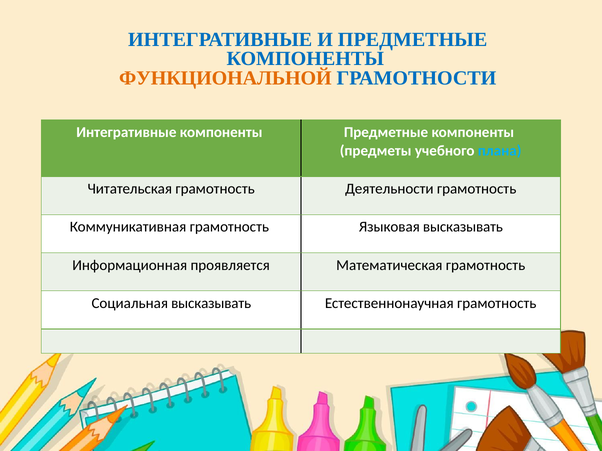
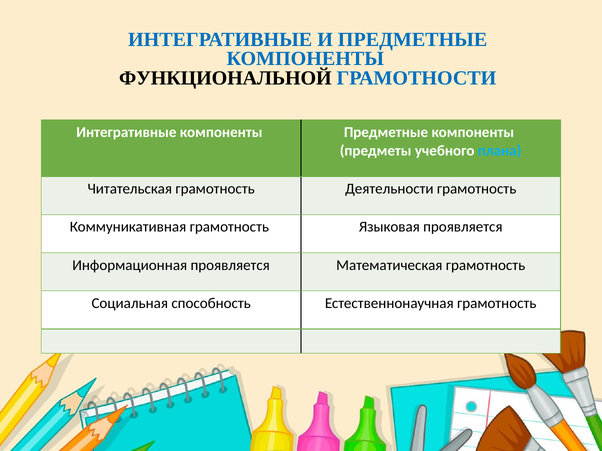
ФУНКЦИОНАЛЬНОЙ colour: orange -> black
Языковая высказывать: высказывать -> проявляется
Социальная высказывать: высказывать -> способность
